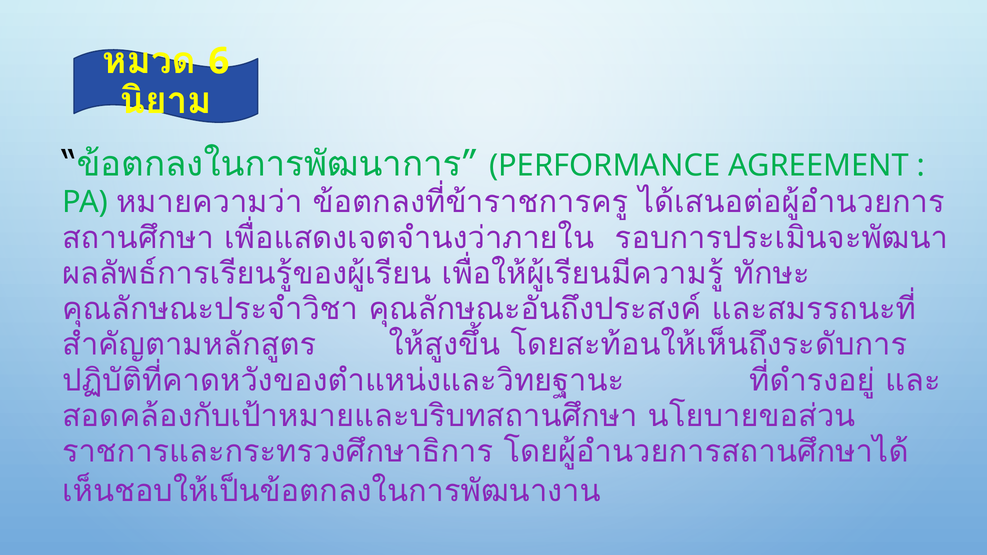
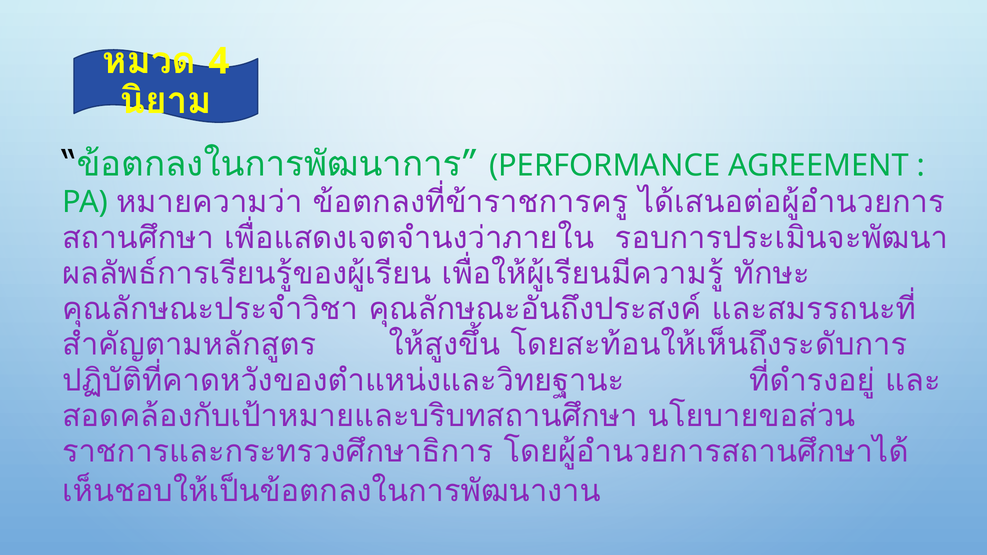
6: 6 -> 4
